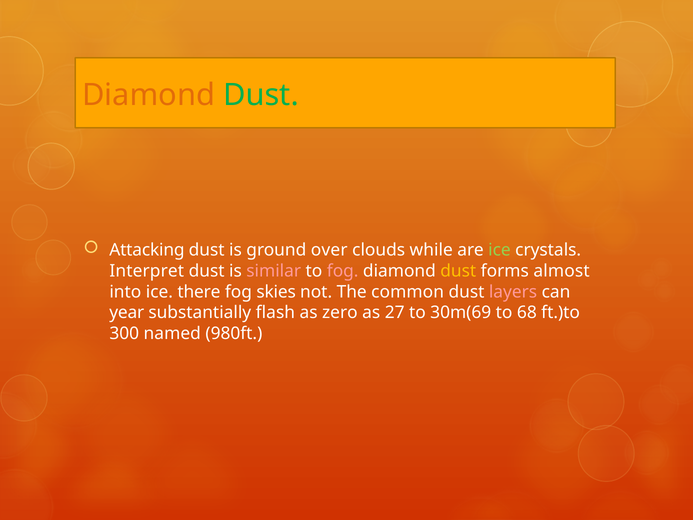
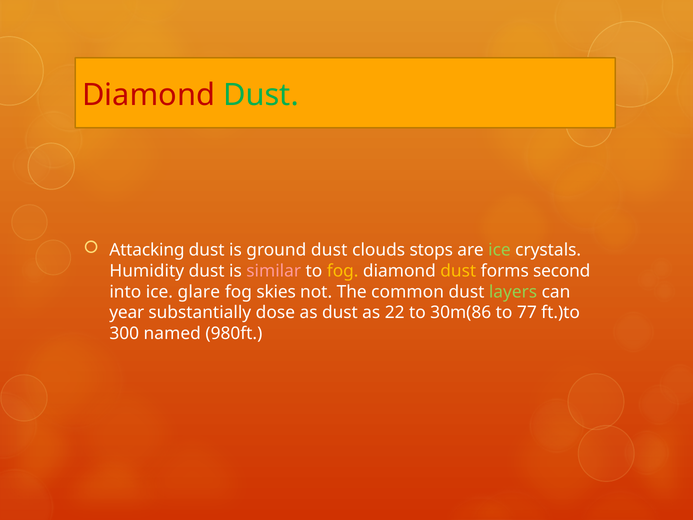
Diamond at (149, 95) colour: orange -> red
ground over: over -> dust
while: while -> stops
Interpret: Interpret -> Humidity
fog at (343, 271) colour: pink -> yellow
almost: almost -> second
there: there -> glare
layers colour: pink -> light green
flash: flash -> dose
as zero: zero -> dust
27: 27 -> 22
30m(69: 30m(69 -> 30m(86
68: 68 -> 77
